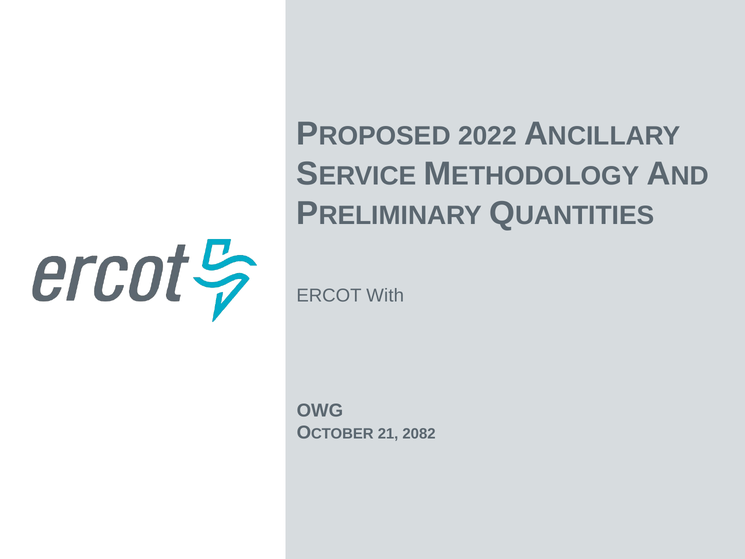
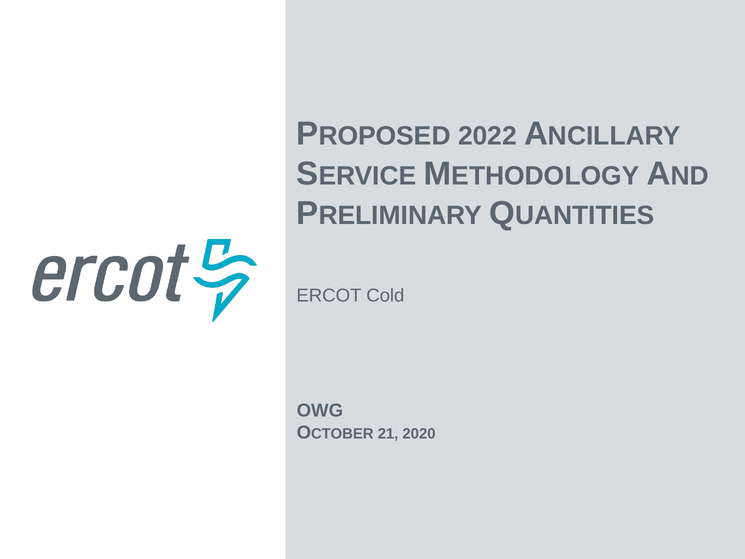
With: With -> Cold
2082: 2082 -> 2020
